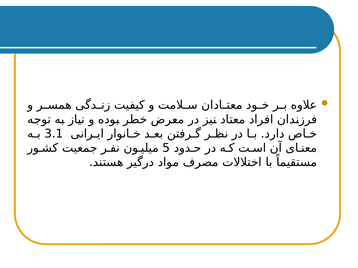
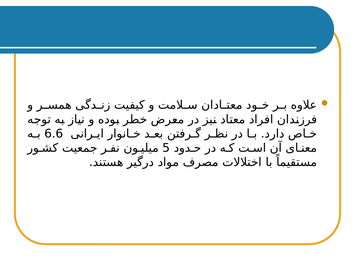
3.1: 3.1 -> 6.6
